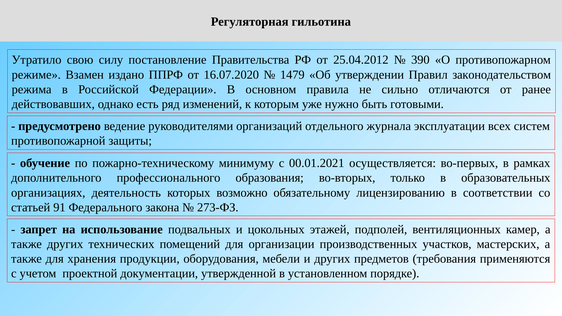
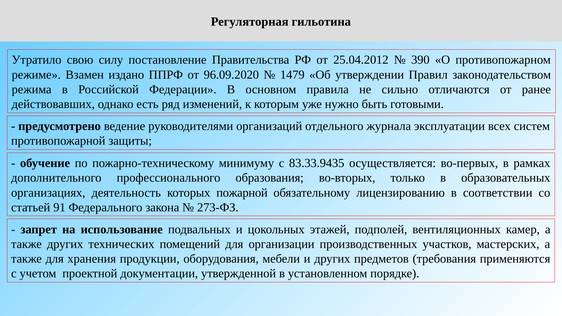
16.07.2020: 16.07.2020 -> 96.09.2020
00.01.2021: 00.01.2021 -> 83.33.9435
возможно: возможно -> пожарной
